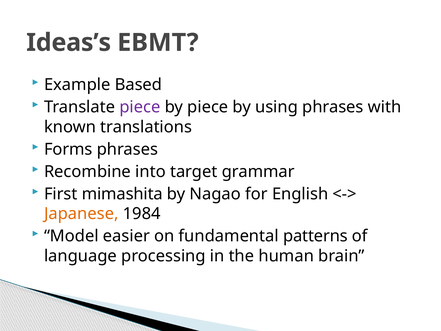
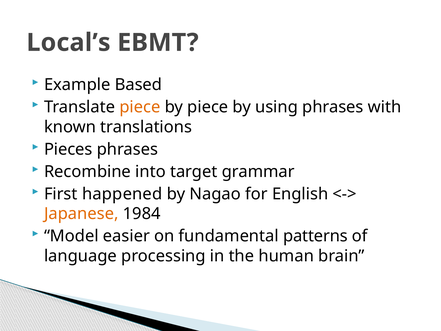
Ideas’s: Ideas’s -> Local’s
piece at (140, 107) colour: purple -> orange
Forms: Forms -> Pieces
mimashita: mimashita -> happened
